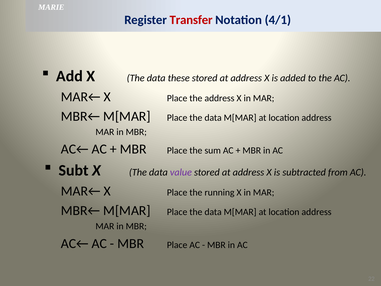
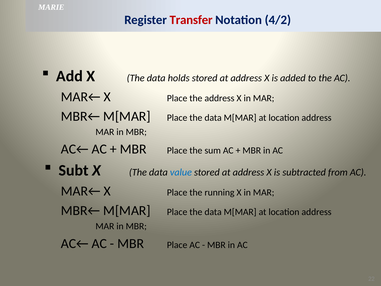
4/1: 4/1 -> 4/2
these: these -> holds
value colour: purple -> blue
